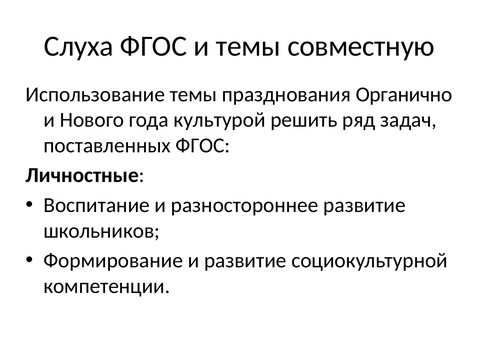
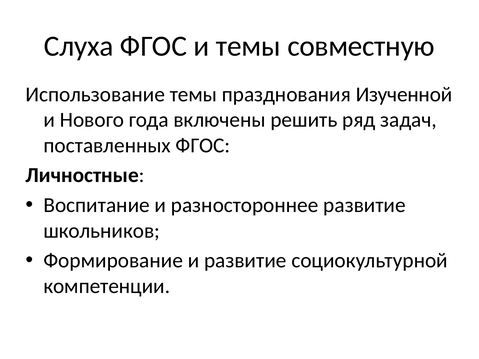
Органично: Органично -> Изученной
культурой: культурой -> включены
